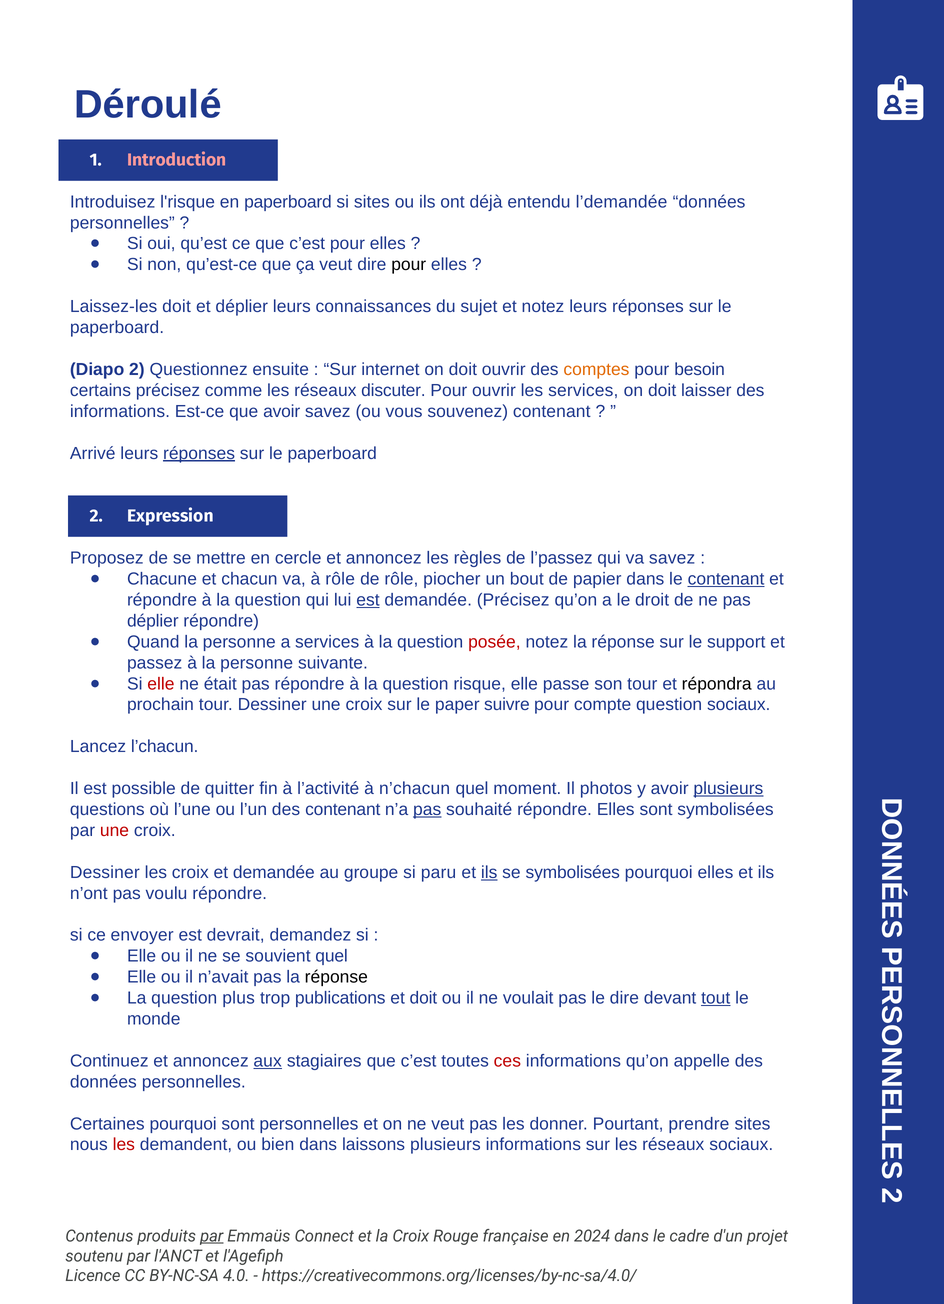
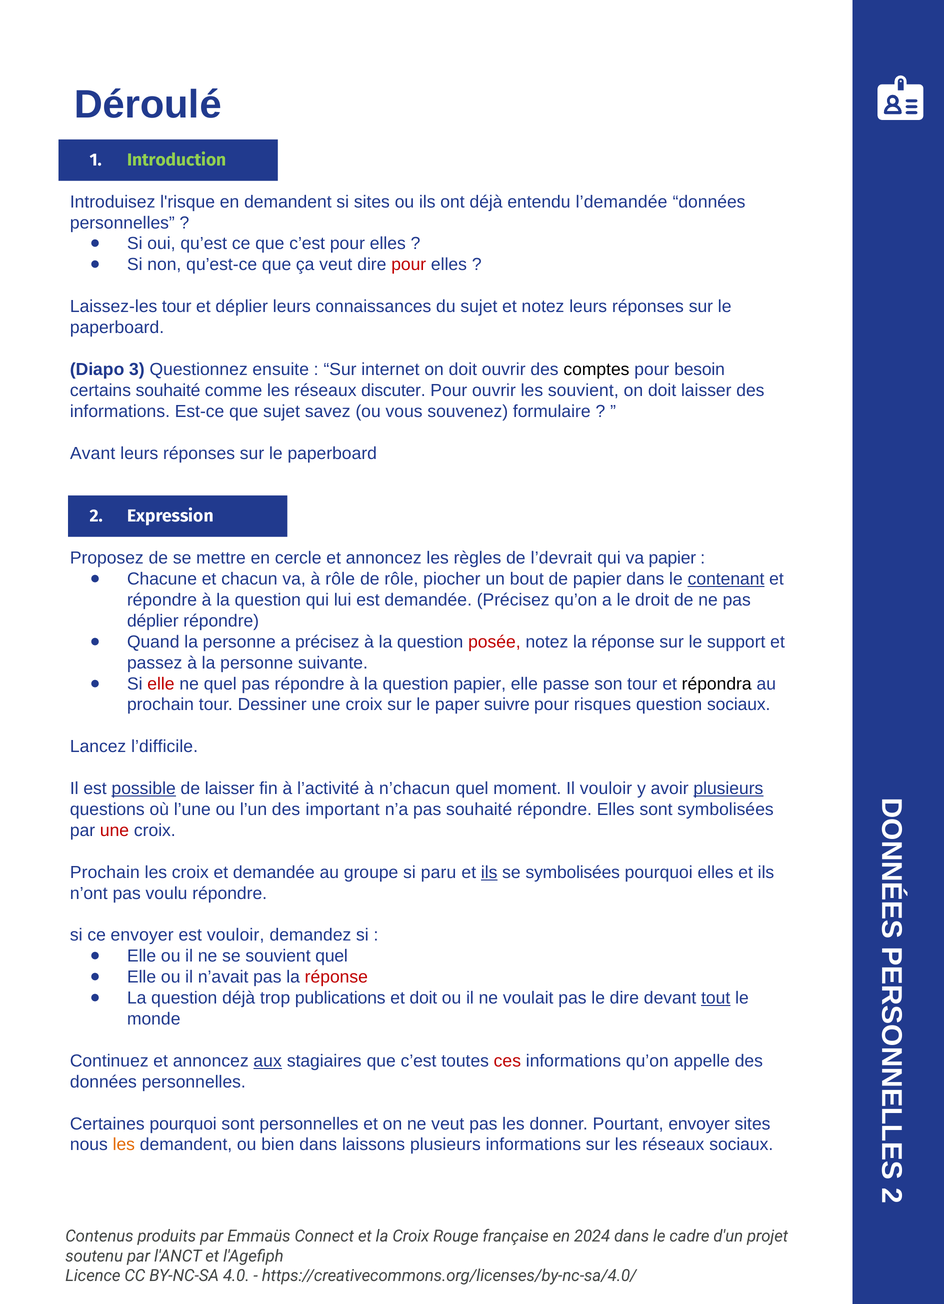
Introduction colour: pink -> light green
en paperboard: paperboard -> demandent
pour at (409, 265) colour: black -> red
Laissez-les doit: doit -> tour
Diapo 2: 2 -> 3
comptes colour: orange -> black
certains précisez: précisez -> souhaité
les services: services -> souvient
que avoir: avoir -> sujet
souvenez contenant: contenant -> formulaire
Arrivé: Arrivé -> Avant
réponses at (199, 453) underline: present -> none
l’passez: l’passez -> l’devrait
va savez: savez -> papier
est at (368, 600) underline: present -> none
a services: services -> précisez
ne était: était -> quel
question risque: risque -> papier
compte: compte -> risques
l’chacun: l’chacun -> l’difficile
possible underline: none -> present
de quitter: quitter -> laisser
Il photos: photos -> vouloir
des contenant: contenant -> important
pas at (427, 809) underline: present -> none
Dessiner at (105, 872): Dessiner -> Prochain
est devrait: devrait -> vouloir
réponse at (336, 977) colour: black -> red
question plus: plus -> déjà
Pourtant prendre: prendre -> envoyer
les at (124, 1144) colour: red -> orange
par at (212, 1236) underline: present -> none
